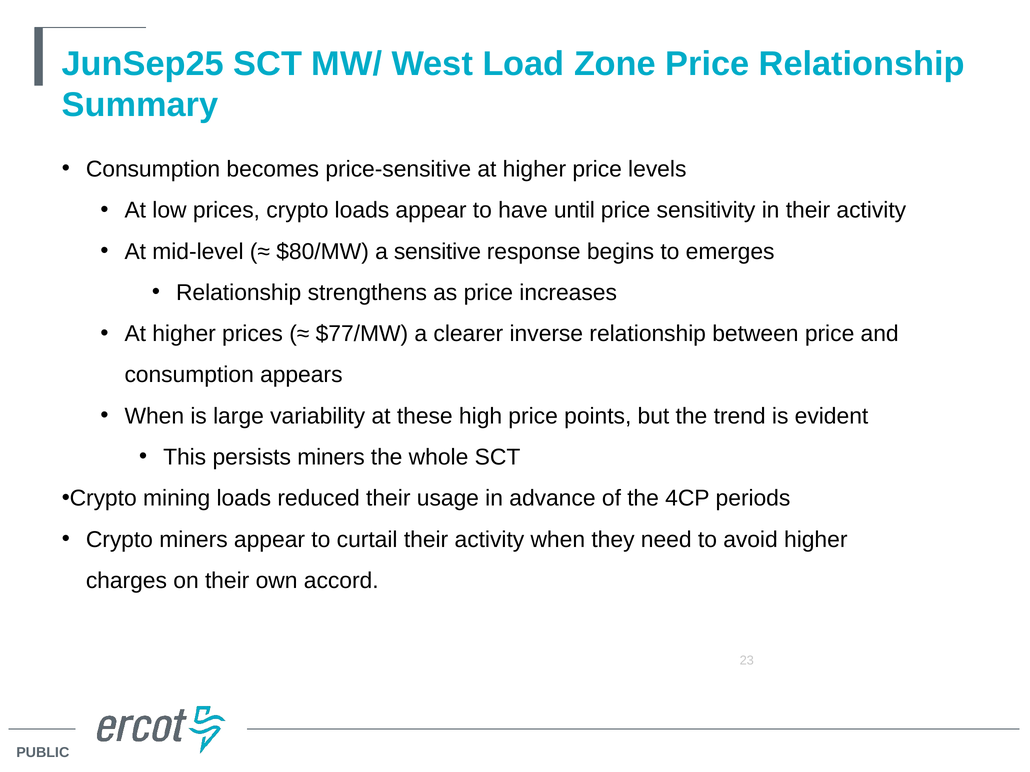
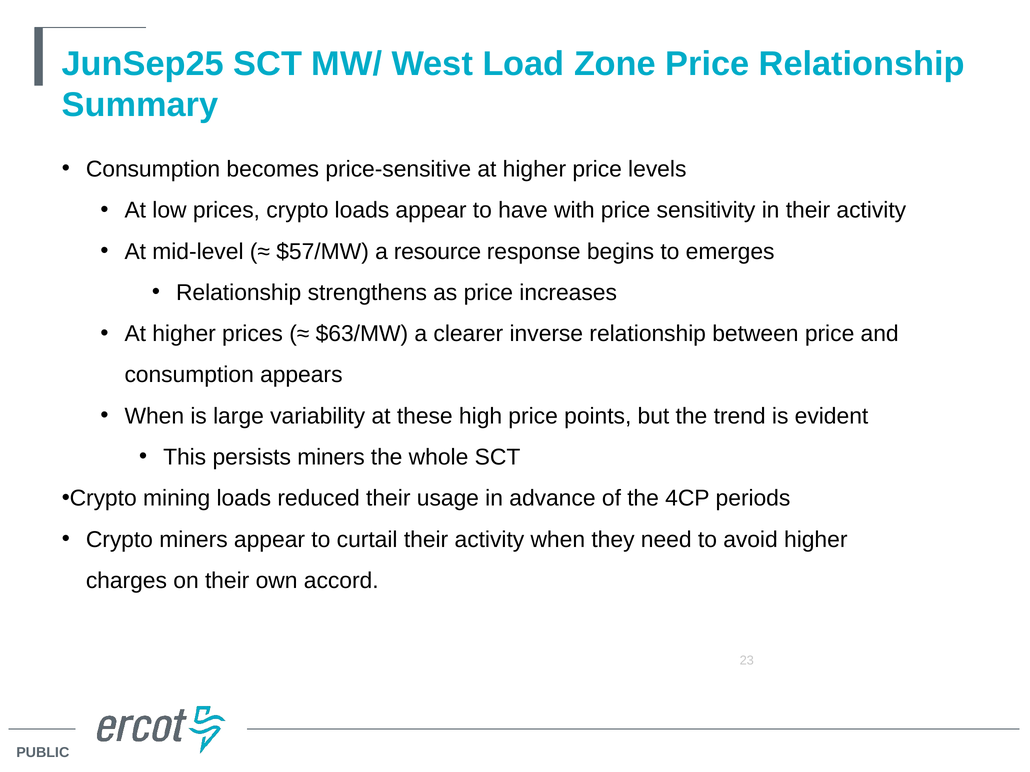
until: until -> with
$80/MW: $80/MW -> $57/MW
sensitive: sensitive -> resource
$77/MW: $77/MW -> $63/MW
